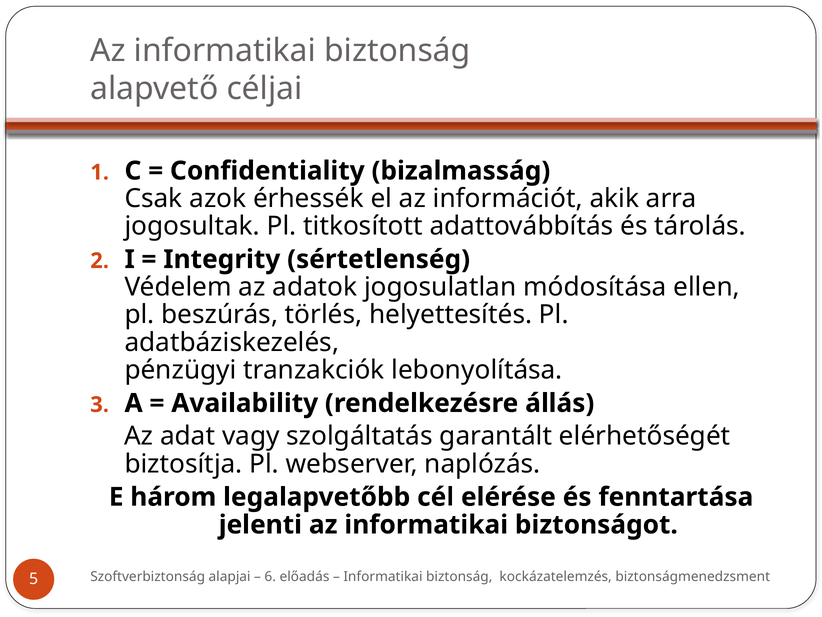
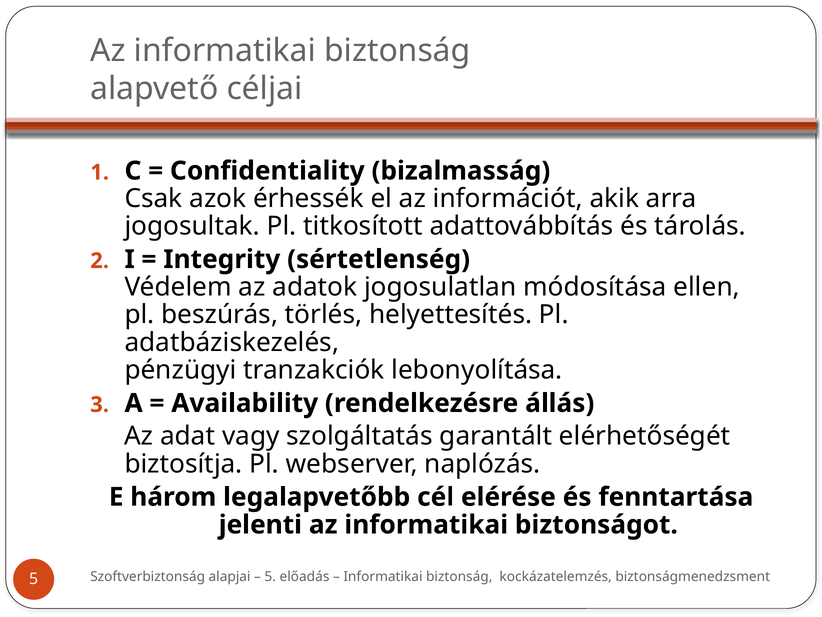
6 at (270, 576): 6 -> 5
